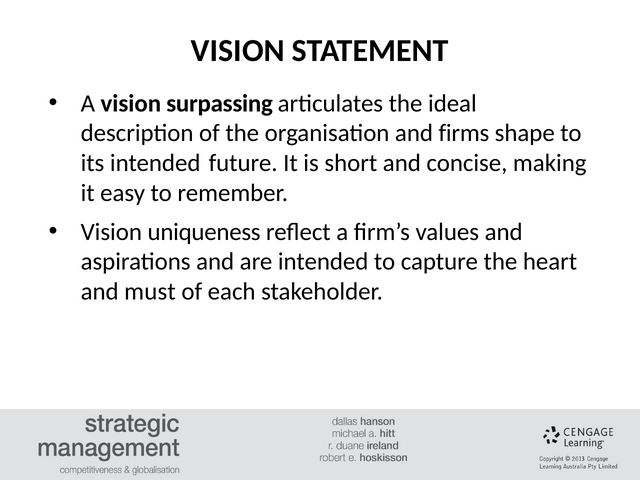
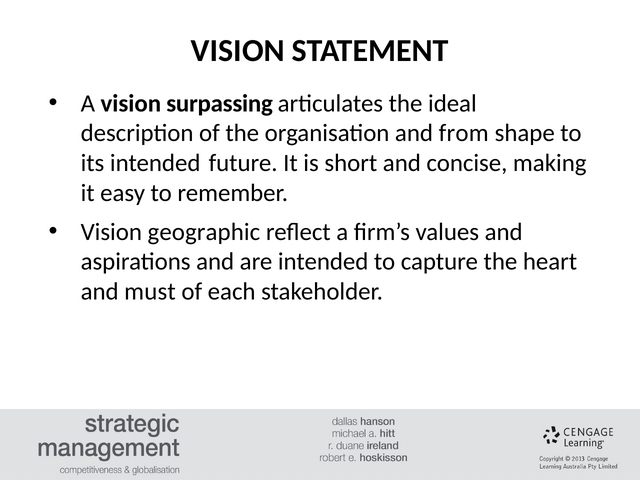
firms: firms -> from
uniqueness: uniqueness -> geographic
